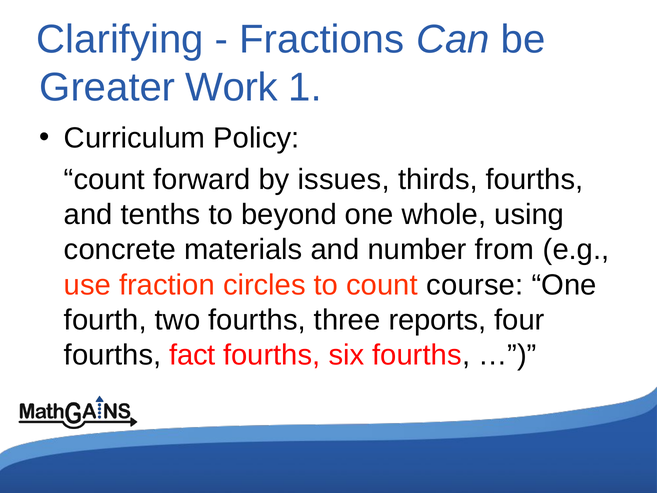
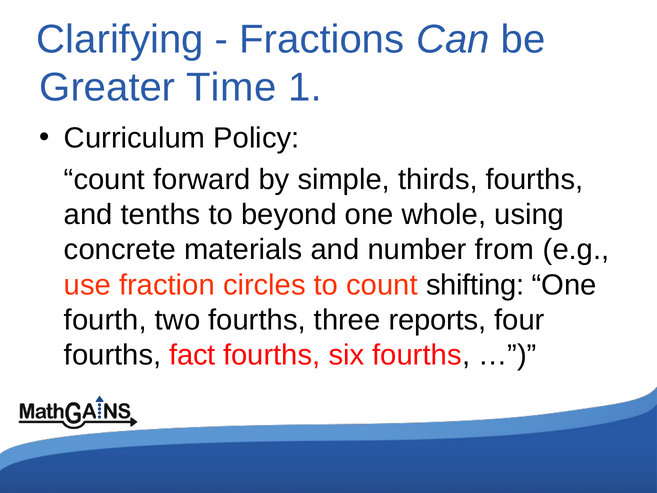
Work: Work -> Time
issues: issues -> simple
course: course -> shifting
